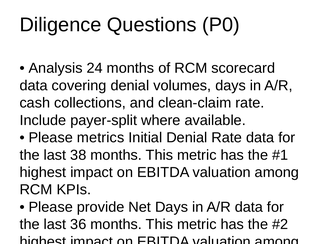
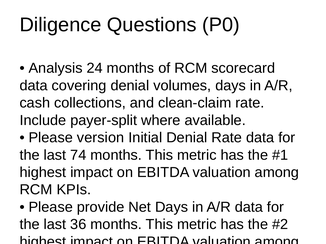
metrics: metrics -> version
38: 38 -> 74
